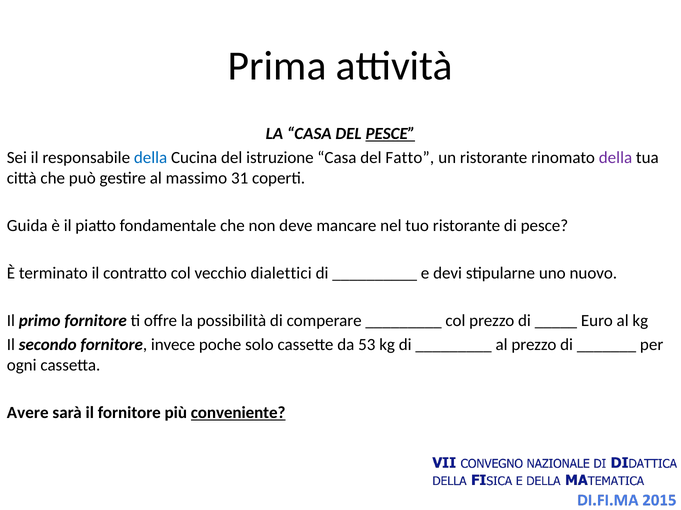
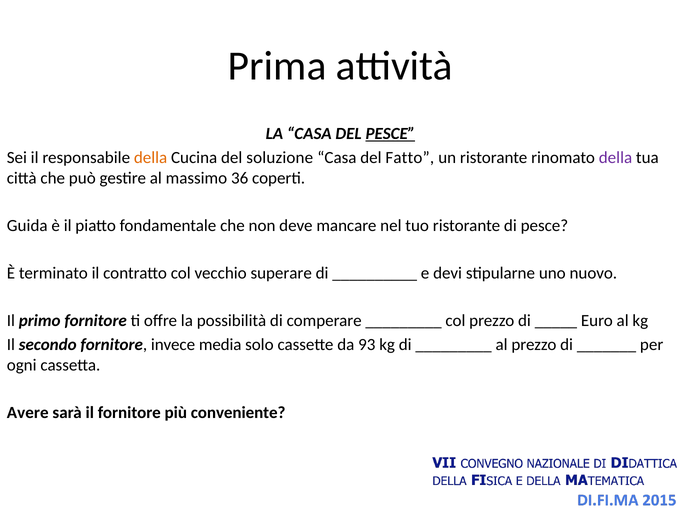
della at (151, 158) colour: blue -> orange
istruzione: istruzione -> soluzione
31: 31 -> 36
dialettici: dialettici -> superare
poche: poche -> media
53: 53 -> 93
conveniente underline: present -> none
